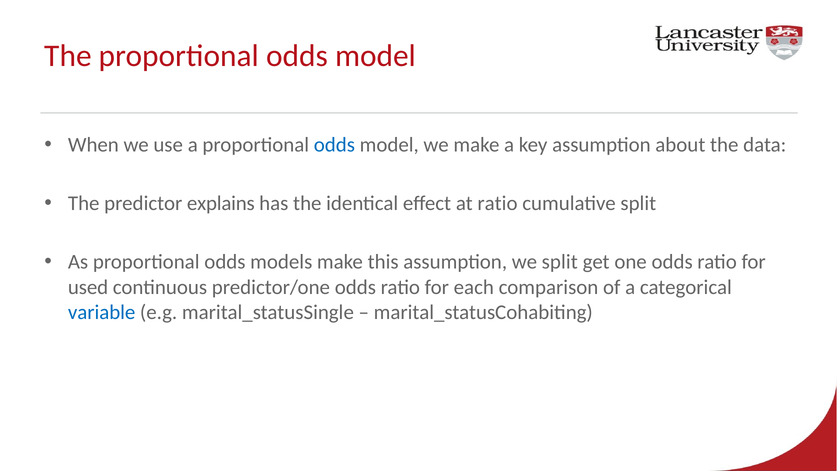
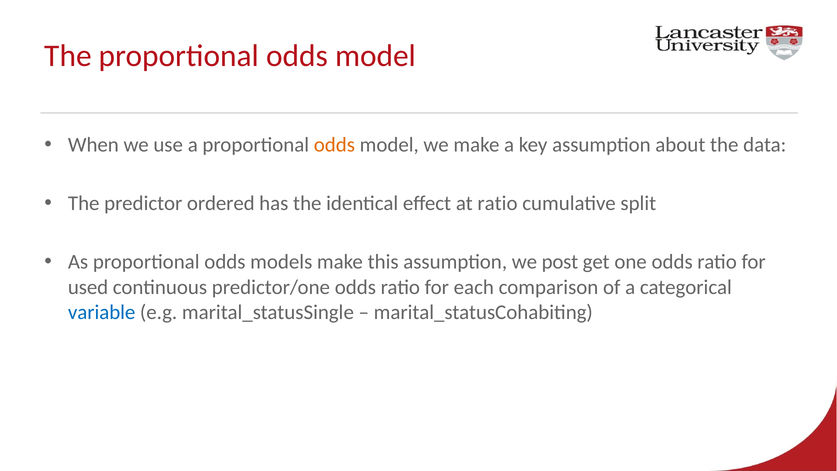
odds at (334, 145) colour: blue -> orange
explains: explains -> ordered
we split: split -> post
